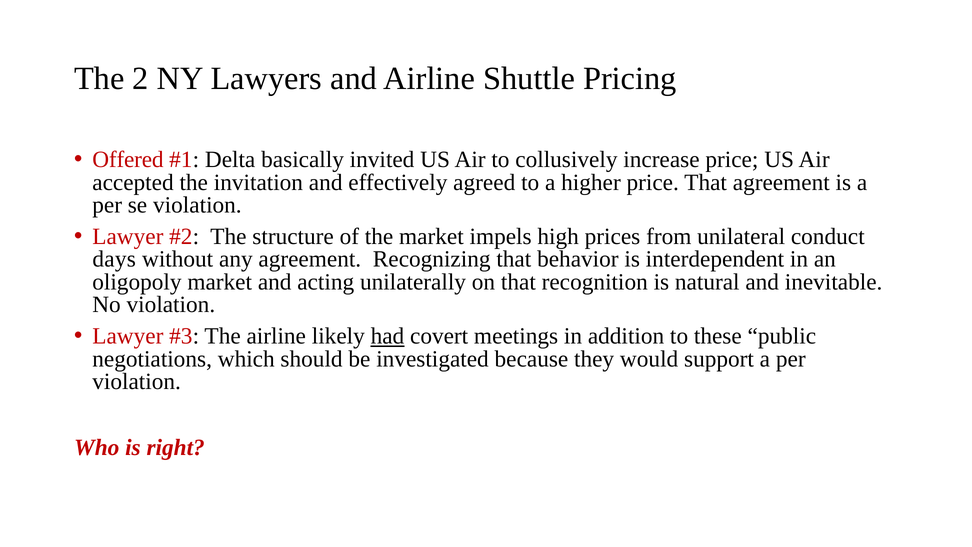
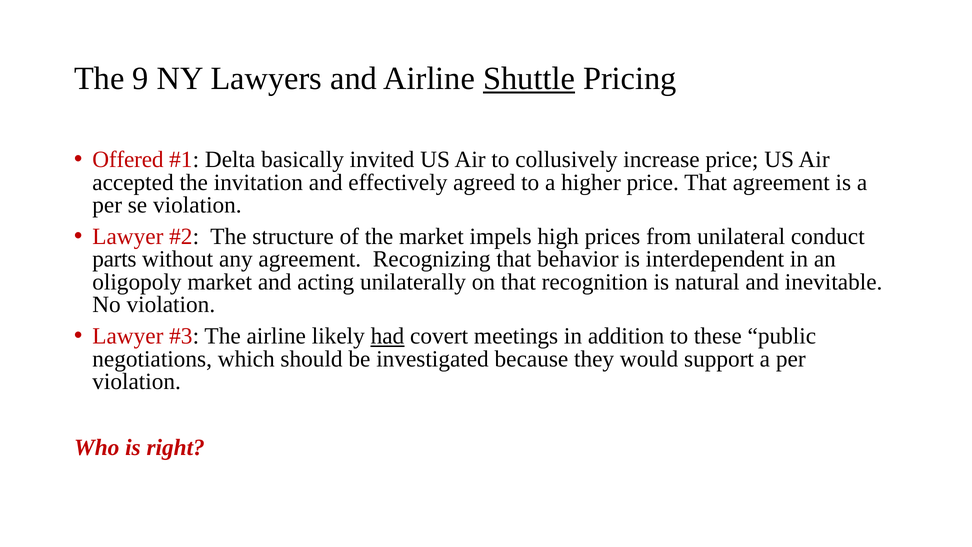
2: 2 -> 9
Shuttle underline: none -> present
days: days -> parts
